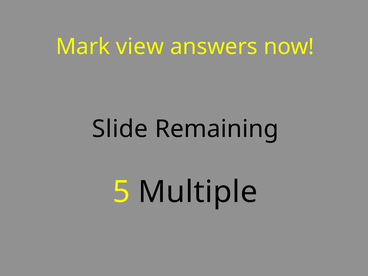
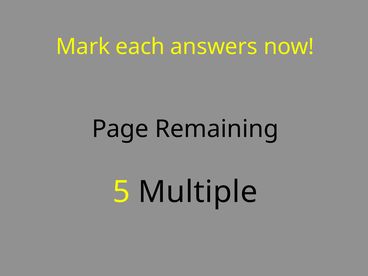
view: view -> each
Slide: Slide -> Page
